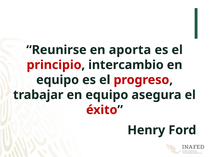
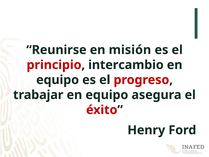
aporta: aporta -> misión
